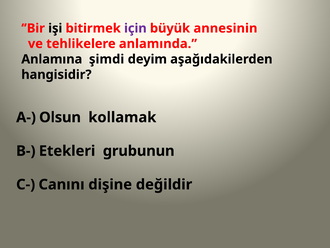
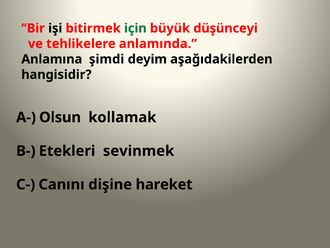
için colour: purple -> green
annesinin: annesinin -> düşünceyi
grubunun: grubunun -> sevinmek
değildir: değildir -> hareket
